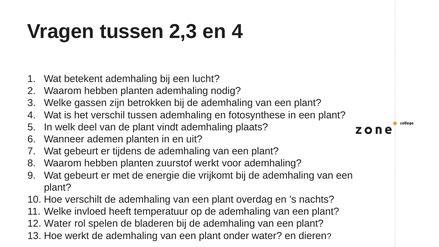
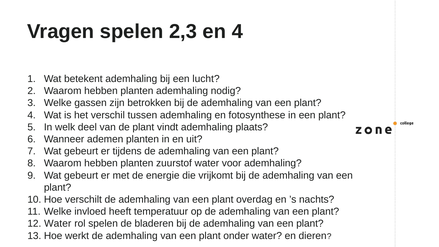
Vragen tussen: tussen -> spelen
zuurstof werkt: werkt -> water
